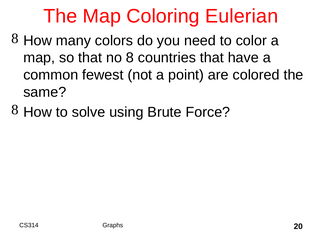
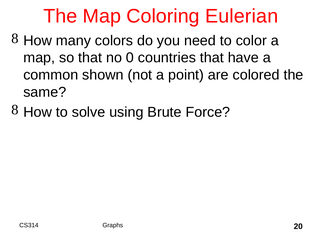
8: 8 -> 0
fewest: fewest -> shown
